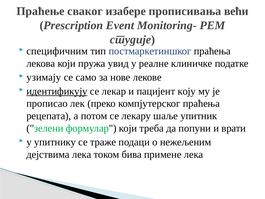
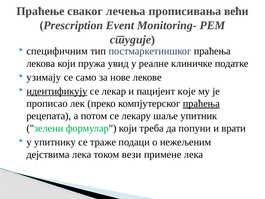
изабере: изабере -> лечења
коју: коју -> које
праћења at (201, 103) underline: none -> present
бива: бива -> вези
